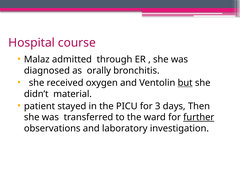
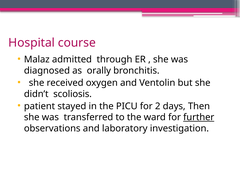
but underline: present -> none
material: material -> scoliosis
3: 3 -> 2
